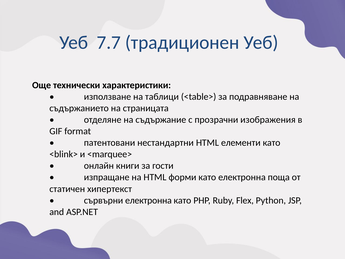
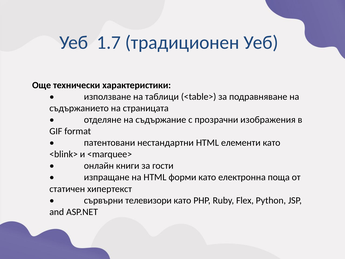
7.7: 7.7 -> 1.7
сървърни електронна: електронна -> телевизори
